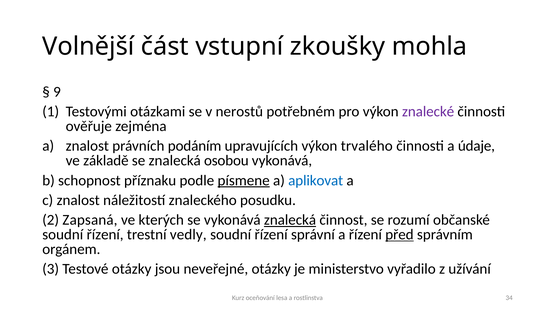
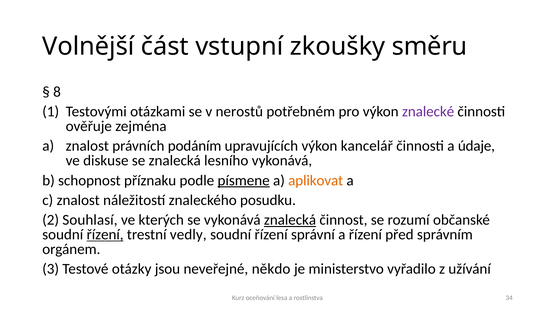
mohla: mohla -> směru
9: 9 -> 8
trvalého: trvalého -> kancelář
základě: základě -> diskuse
osobou: osobou -> lesního
aplikovat colour: blue -> orange
Zapsaná: Zapsaná -> Souhlasí
řízení at (105, 235) underline: none -> present
před underline: present -> none
neveřejné otázky: otázky -> někdo
